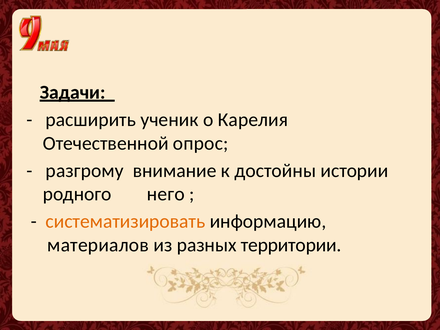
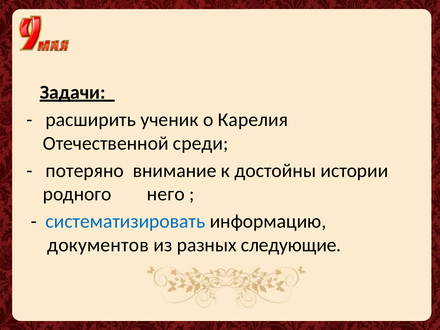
опрос: опрос -> среди
разгрому: разгрому -> потеряно
систематизировать colour: orange -> blue
материалов: материалов -> документов
территории: территории -> следующие
